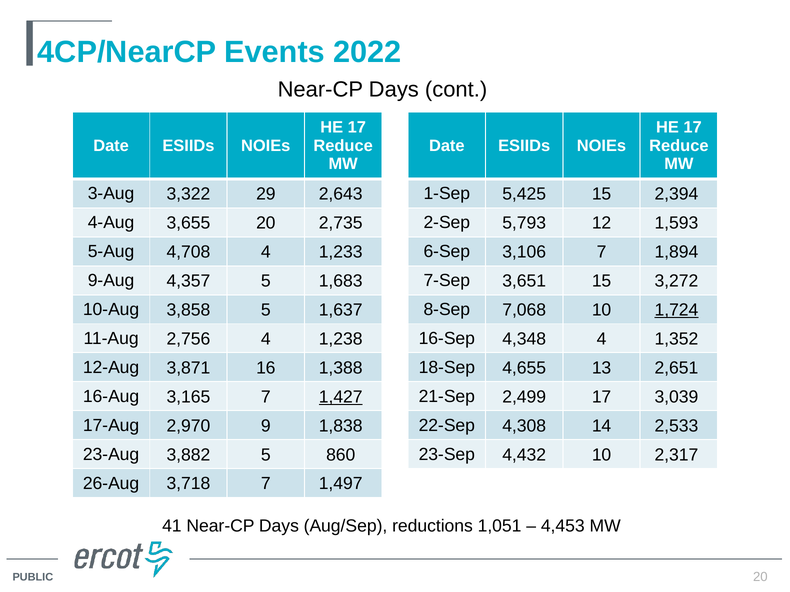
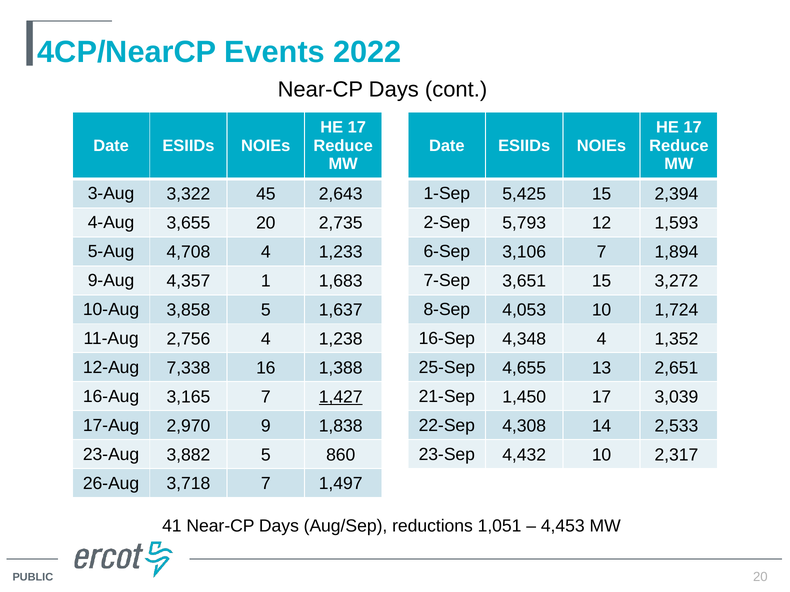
29: 29 -> 45
4,357 5: 5 -> 1
7,068: 7,068 -> 4,053
1,724 underline: present -> none
3,871: 3,871 -> 7,338
18-Sep: 18-Sep -> 25-Sep
2,499: 2,499 -> 1,450
